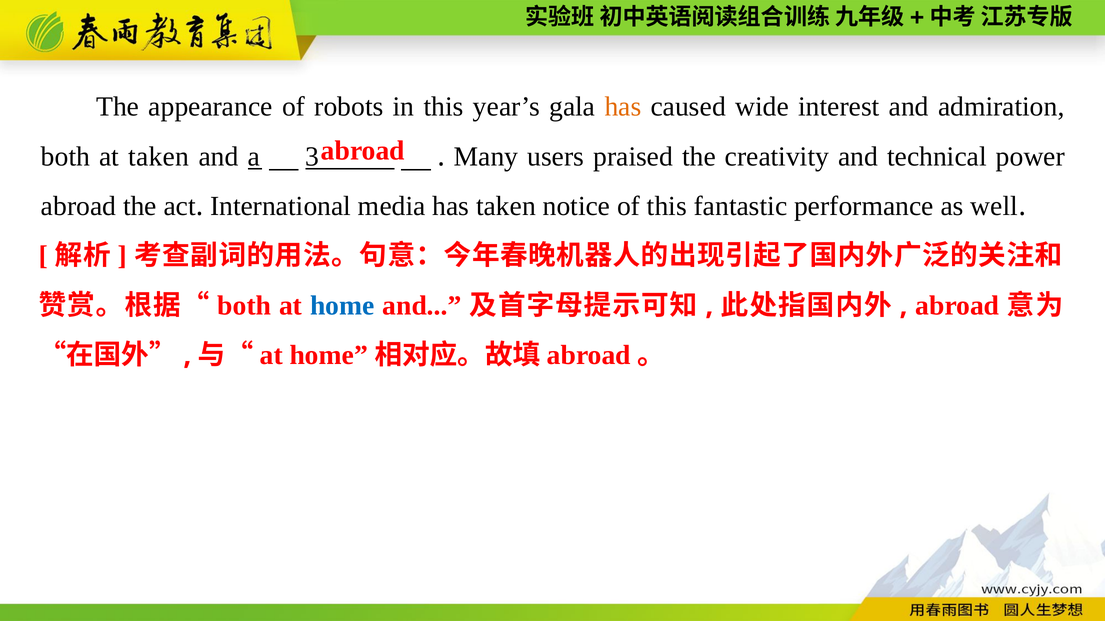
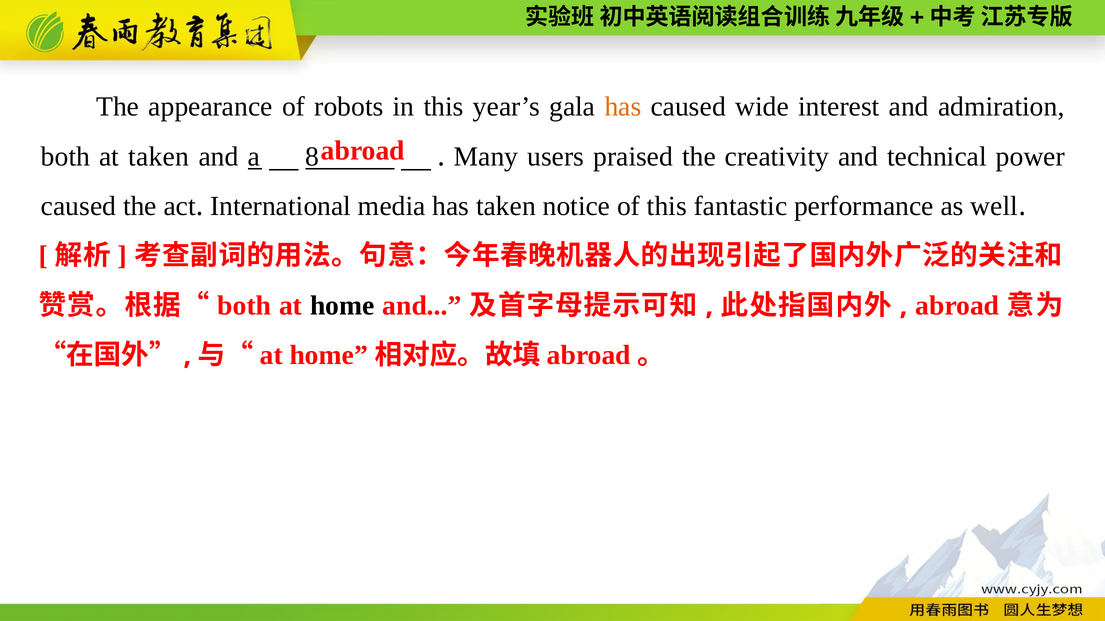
3: 3 -> 8
abroad at (79, 206): abroad -> caused
home colour: blue -> black
